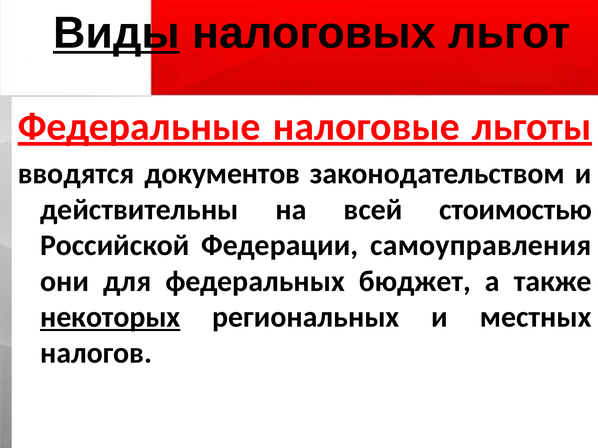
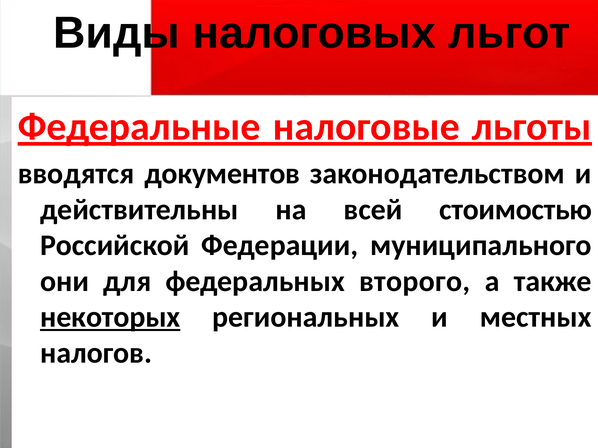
Виды underline: present -> none
самоуправления: самоуправления -> муниципального
бюджет: бюджет -> второго
